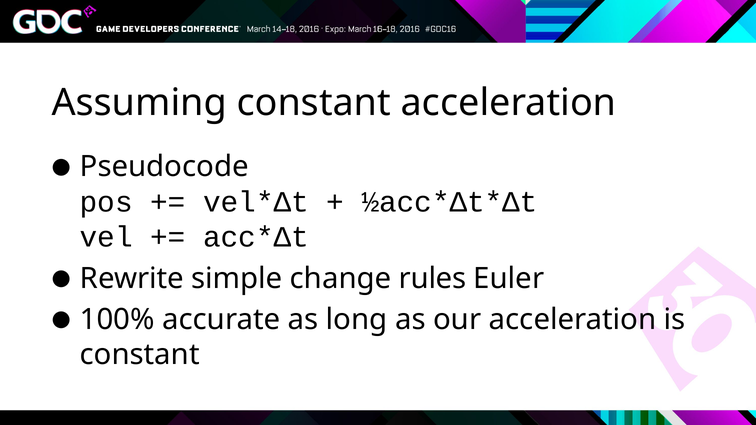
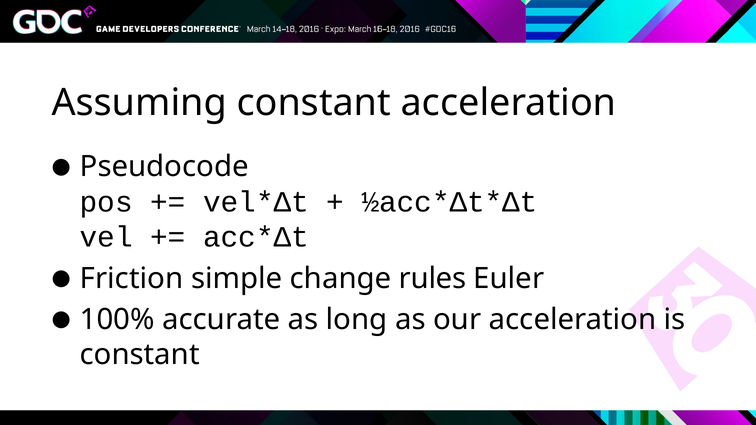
Rewrite: Rewrite -> Friction
